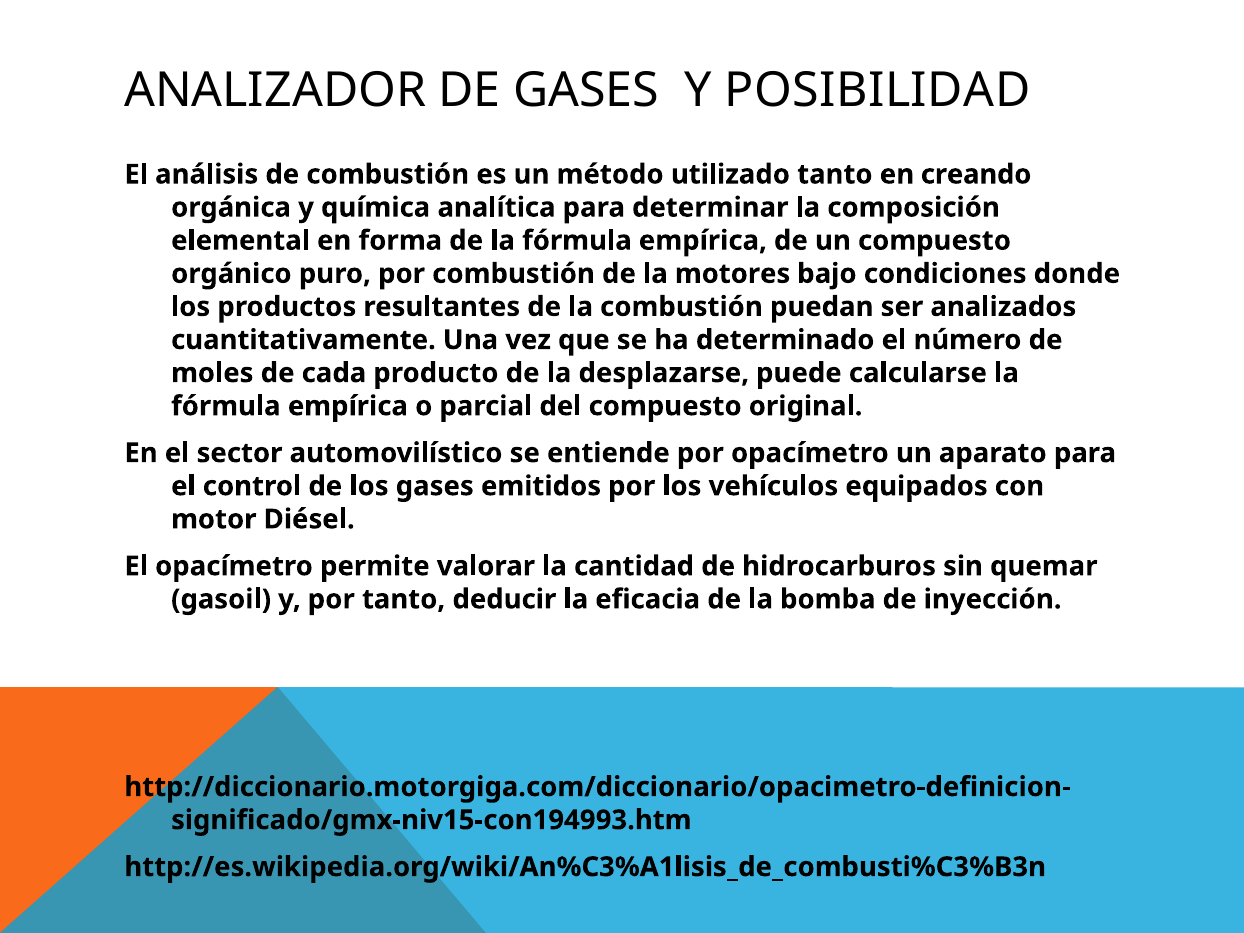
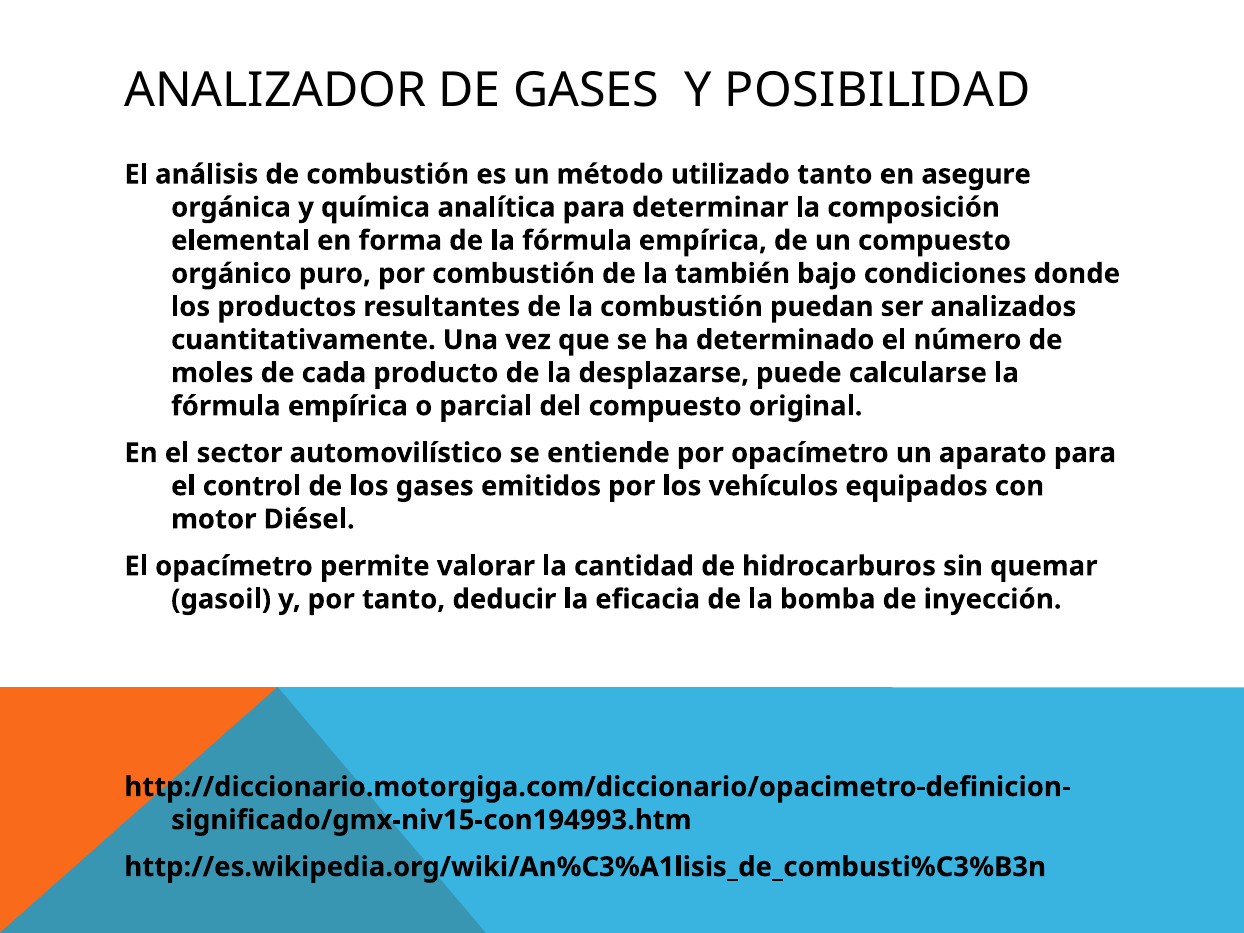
creando: creando -> asegure
motores: motores -> también
